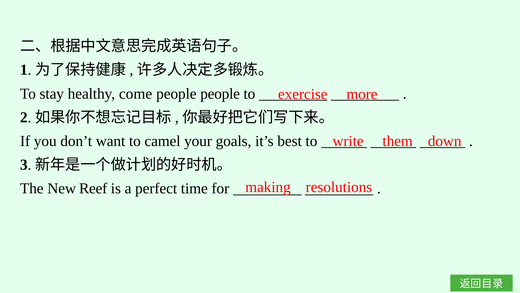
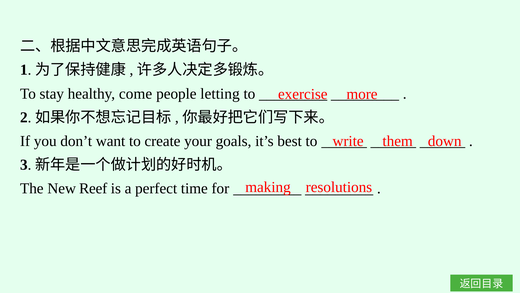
people people: people -> letting
camel: camel -> create
